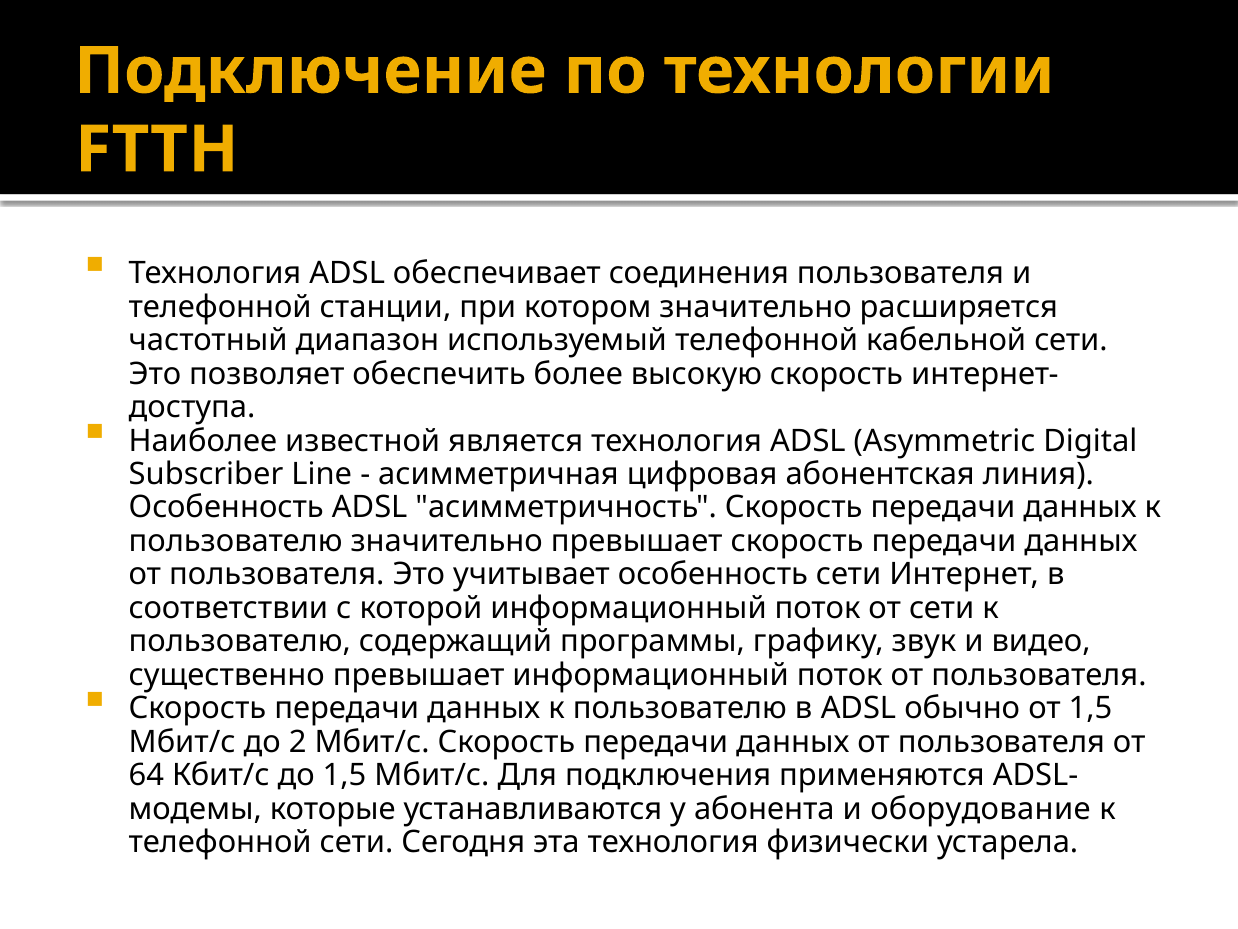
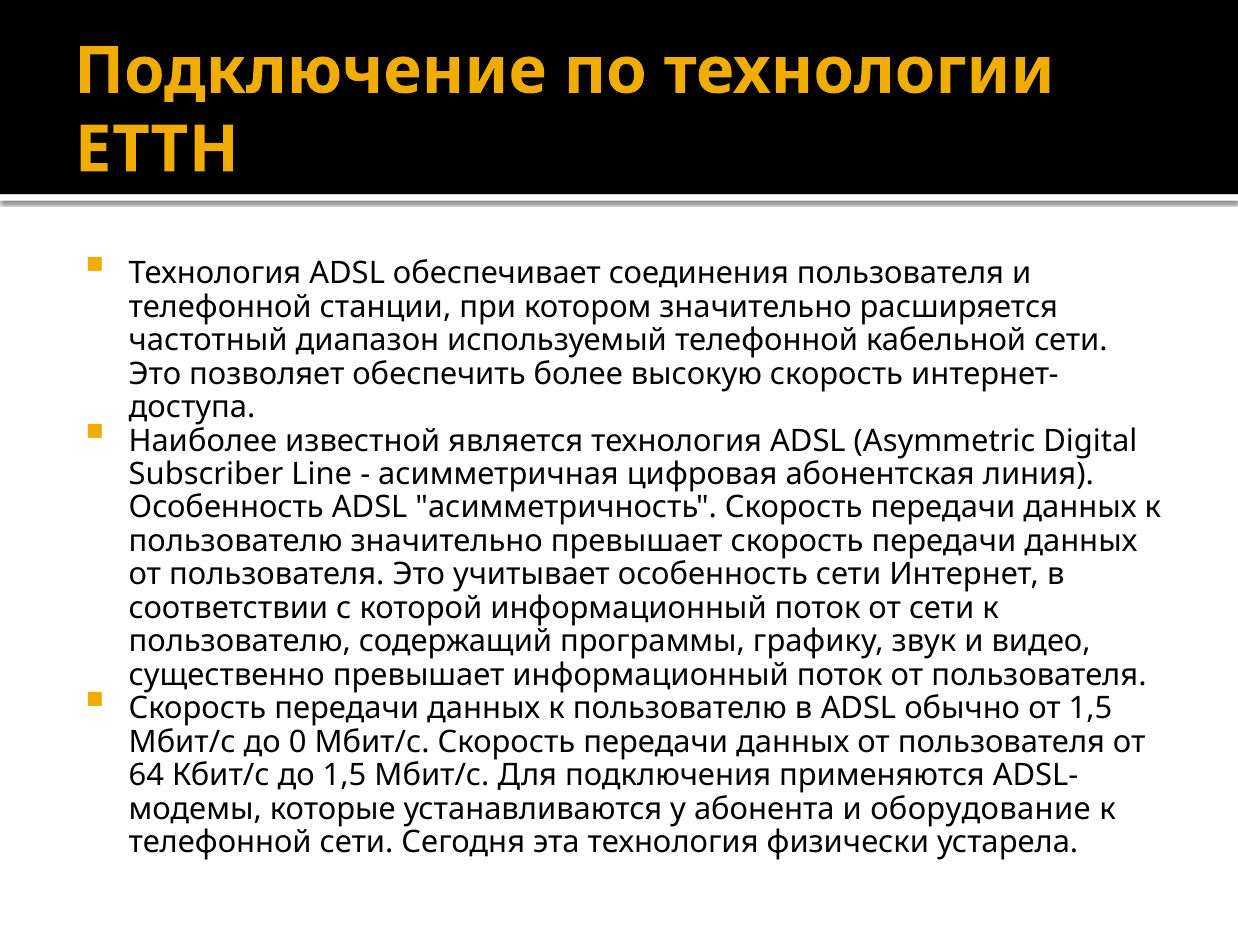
FTTH: FTTH -> ETTH
2: 2 -> 0
